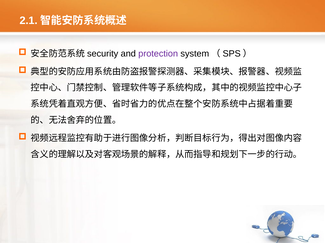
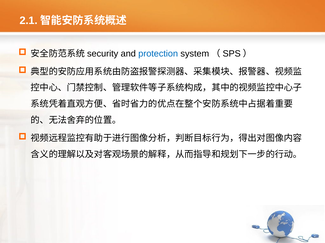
protection colour: purple -> blue
